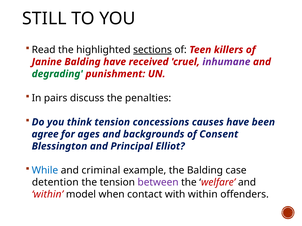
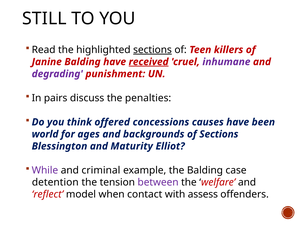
received underline: none -> present
degrading colour: green -> purple
think tension: tension -> offered
agree: agree -> world
of Consent: Consent -> Sections
Principal: Principal -> Maturity
While colour: blue -> purple
within at (48, 195): within -> reflect
with within: within -> assess
